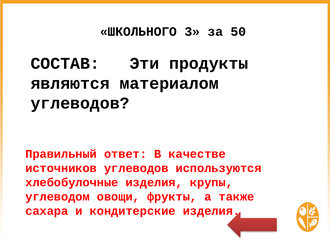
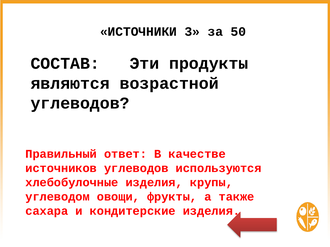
ШКОЛЬНОГО: ШКОЛЬНОГО -> ИСТОЧНИКИ
материалом: материалом -> возрастной
